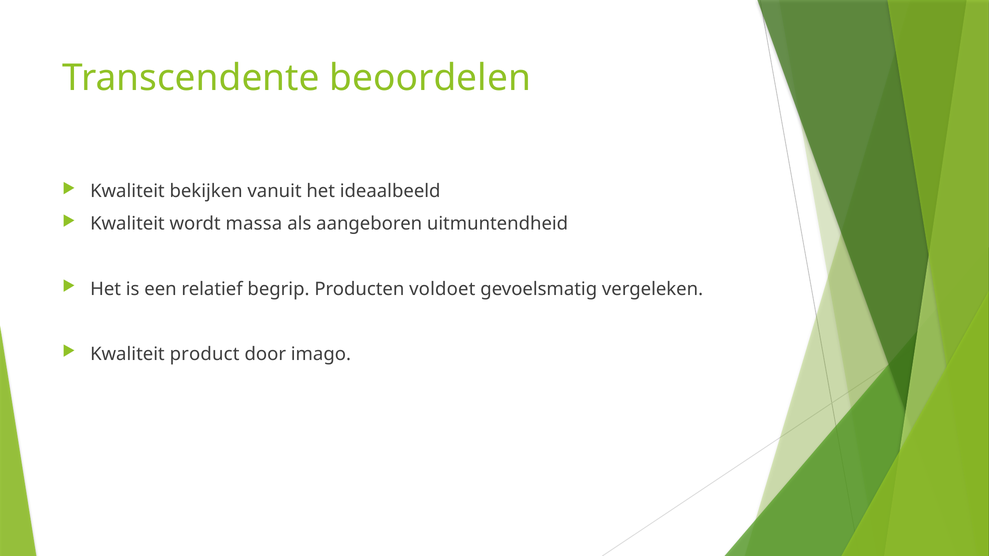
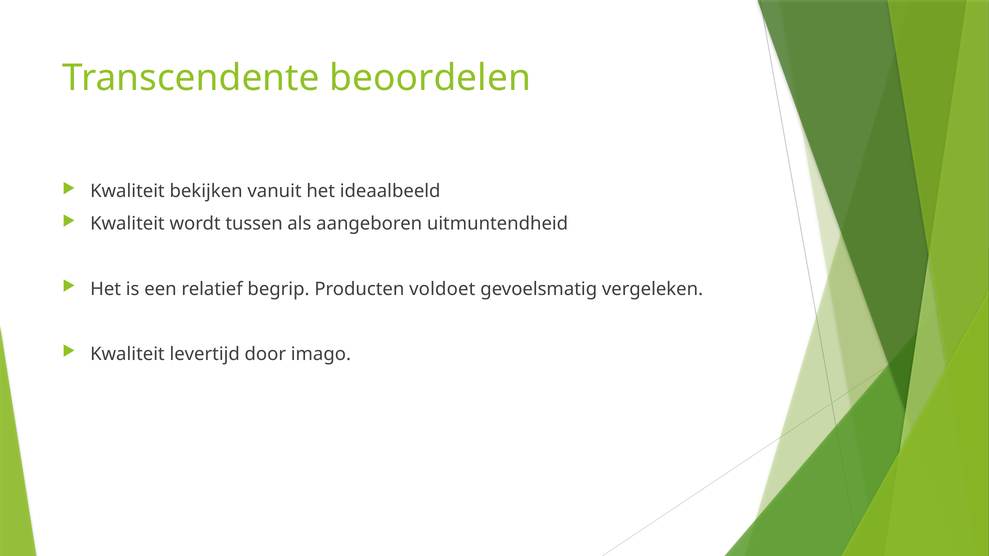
massa: massa -> tussen
product: product -> levertijd
